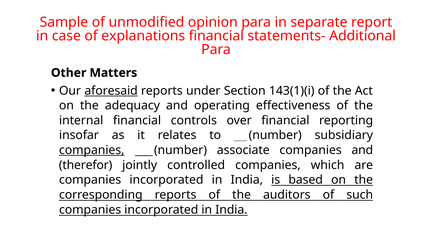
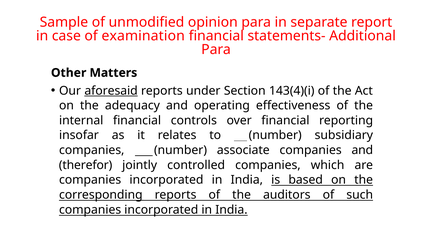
explanations: explanations -> examination
143(1)(i: 143(1)(i -> 143(4)(i
companies at (92, 150) underline: present -> none
